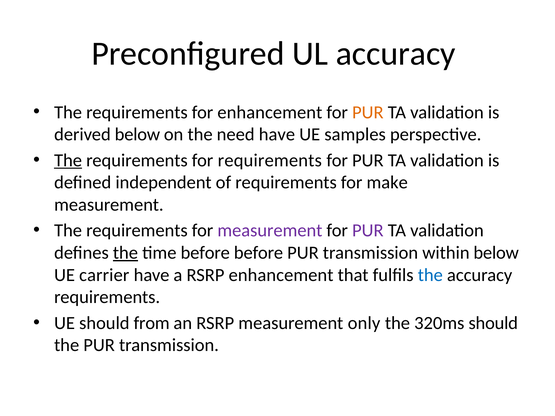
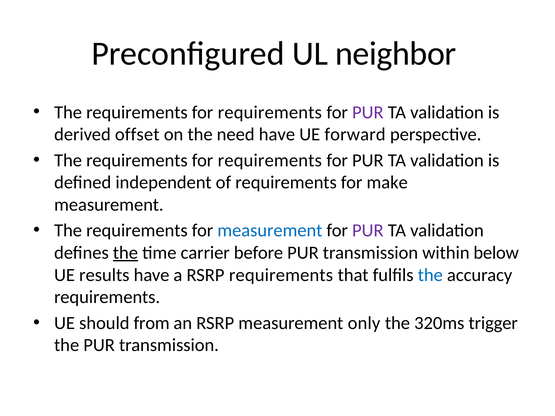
UL accuracy: accuracy -> neighbor
enhancement at (270, 112): enhancement -> requirements
PUR at (368, 112) colour: orange -> purple
derived below: below -> offset
samples: samples -> forward
The at (68, 160) underline: present -> none
measurement at (270, 231) colour: purple -> blue
time before: before -> carrier
carrier: carrier -> results
RSRP enhancement: enhancement -> requirements
320ms should: should -> trigger
